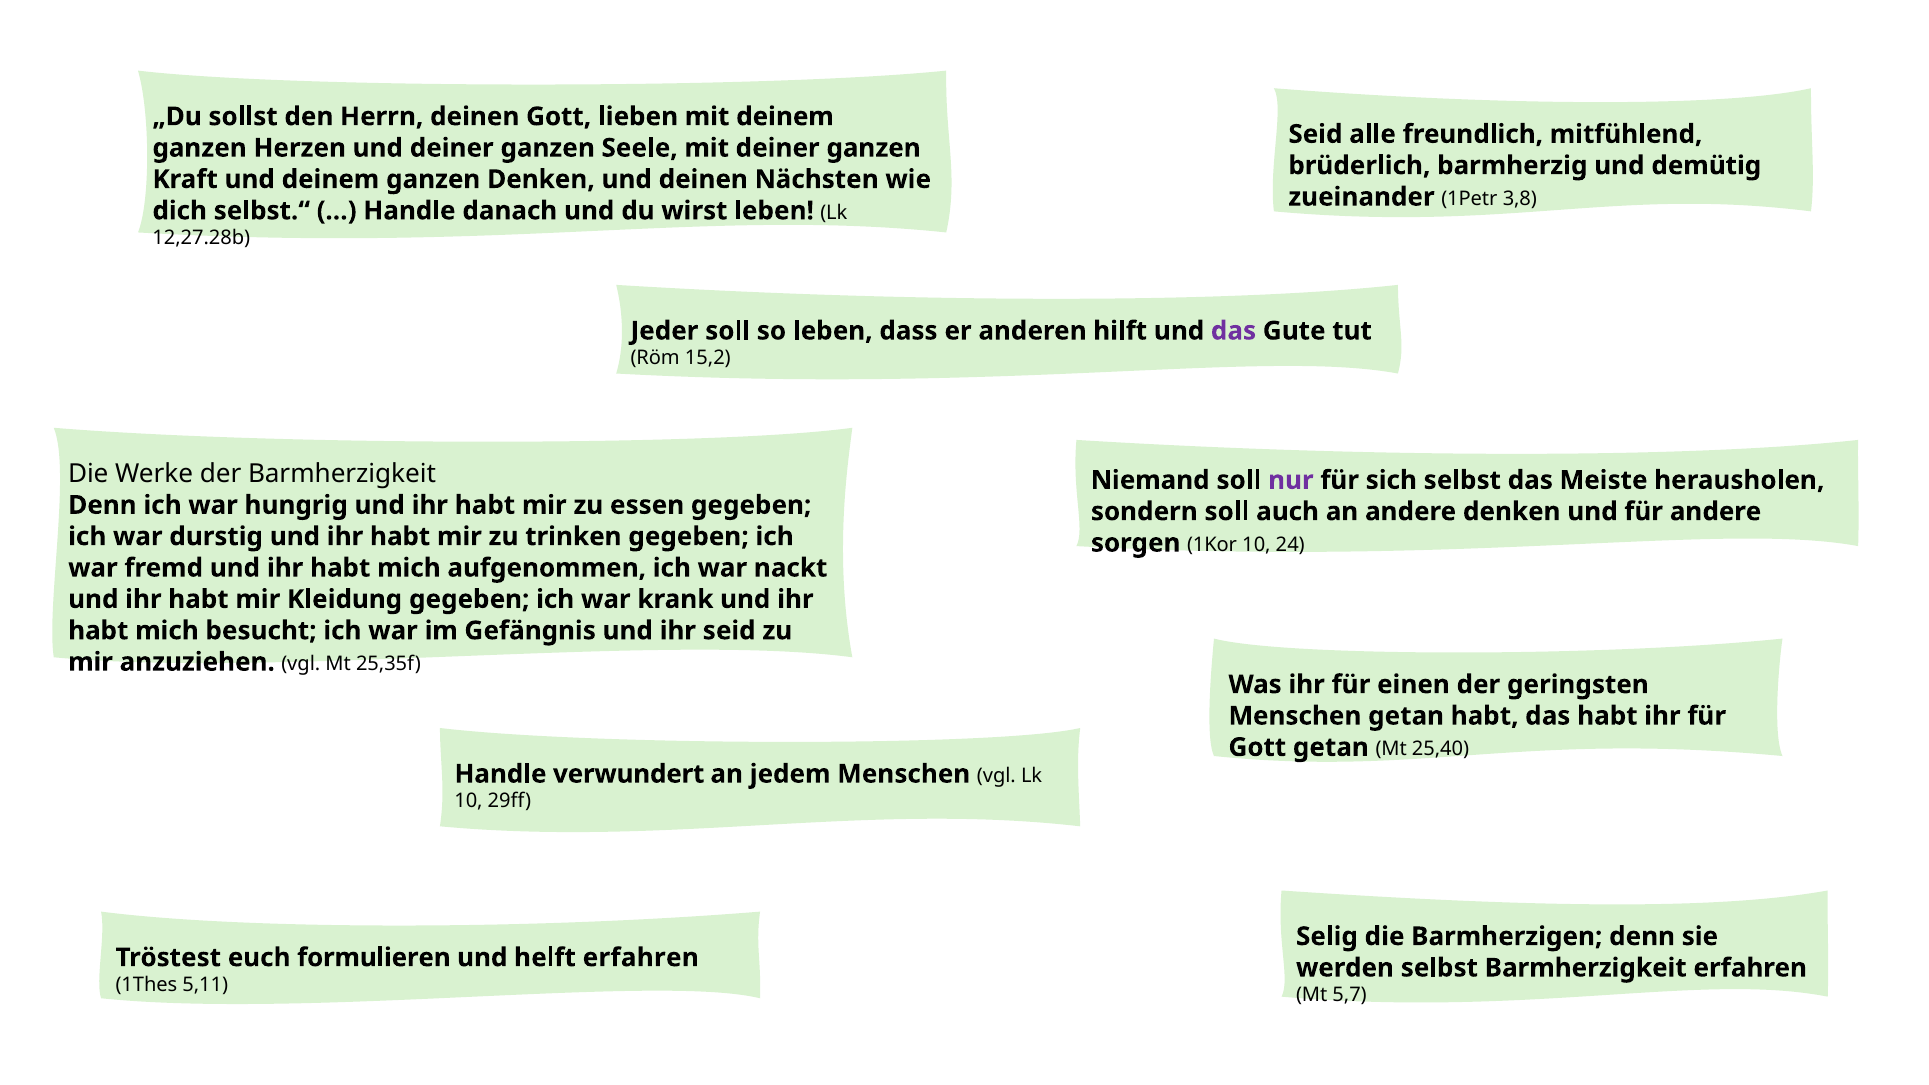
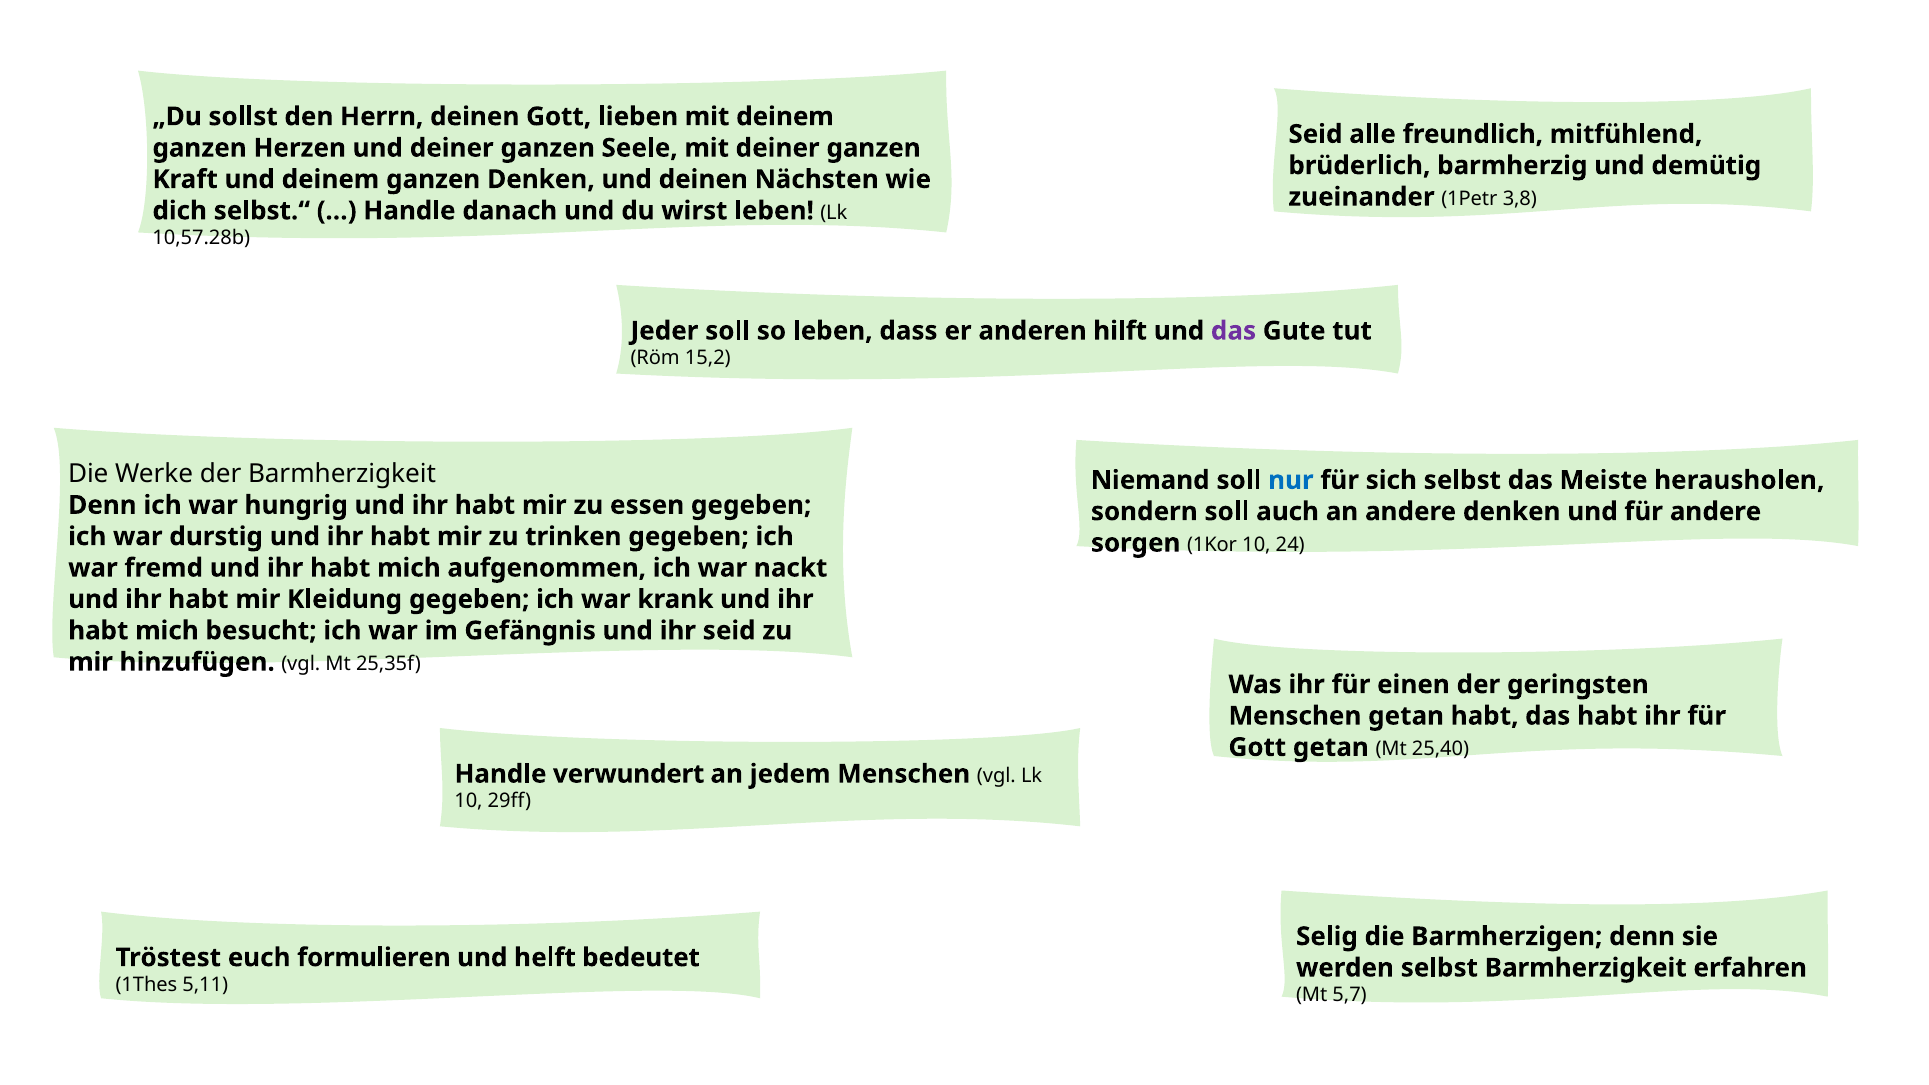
12,27.28b: 12,27.28b -> 10,57.28b
nur colour: purple -> blue
anzuziehen: anzuziehen -> hinzufügen
helft erfahren: erfahren -> bedeutet
